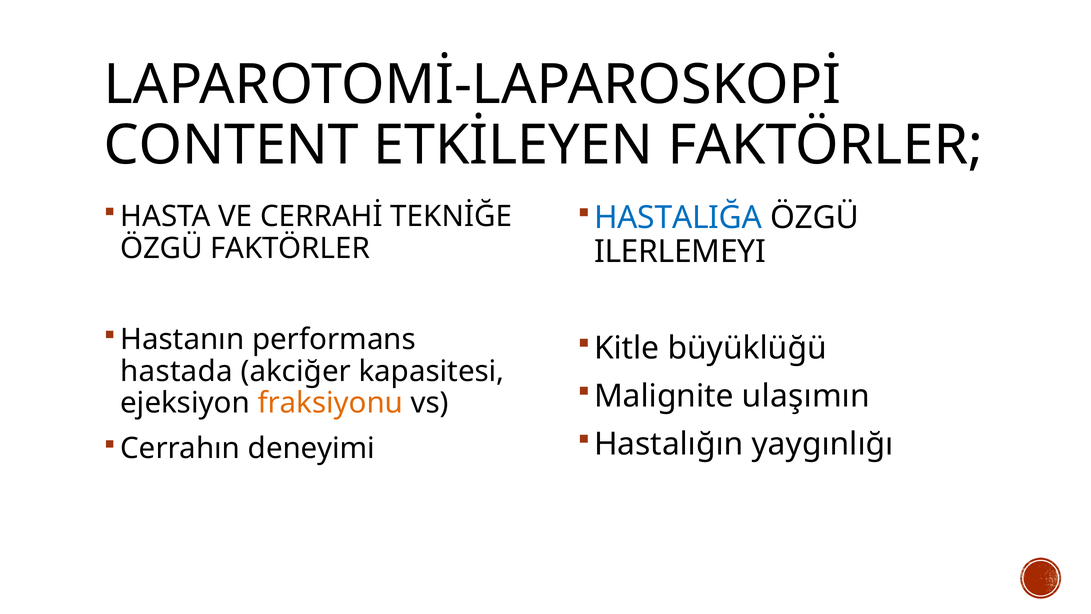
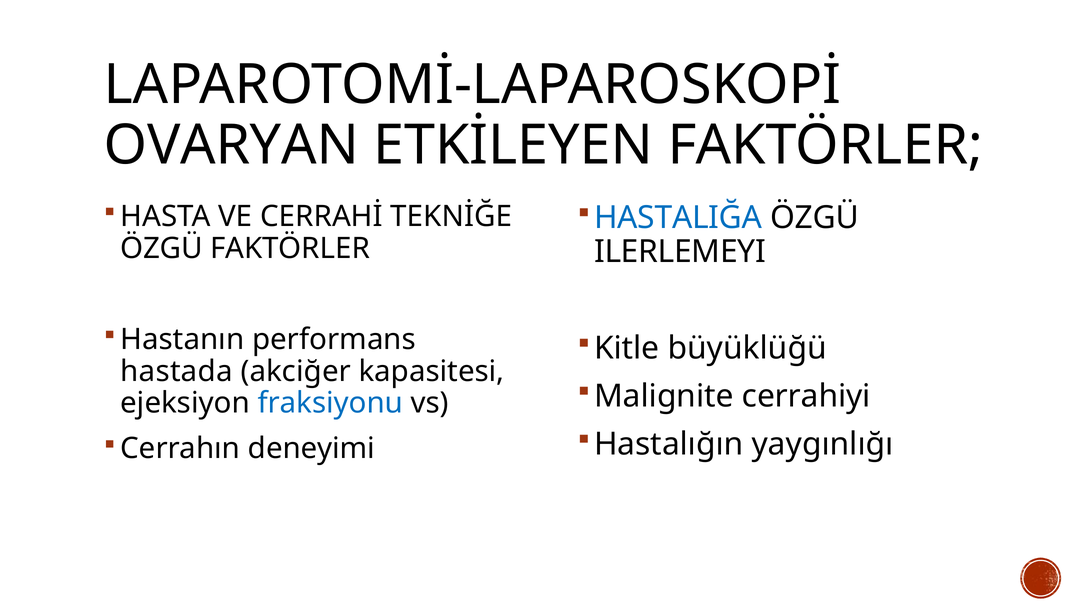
CONTENT: CONTENT -> OVARYAN
ulaşımın: ulaşımın -> cerrahiyi
fraksiyonu colour: orange -> blue
